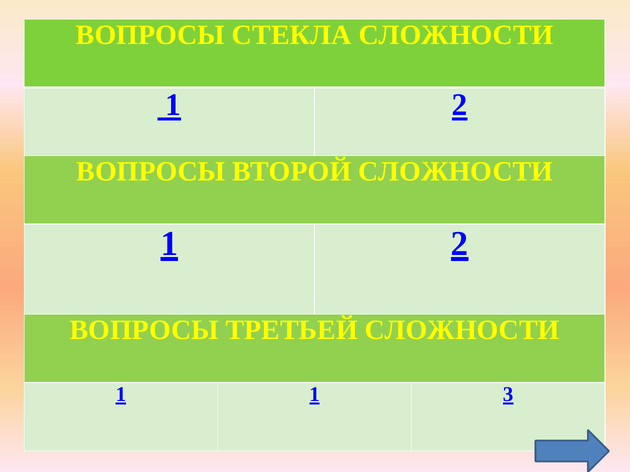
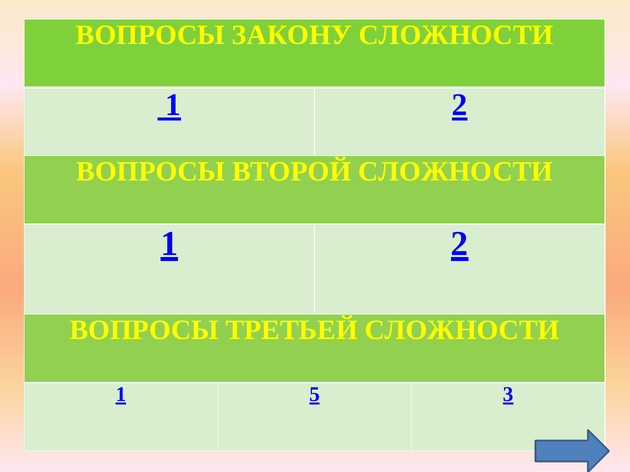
СТЕКЛА: СТЕКЛА -> ЗАКОНУ
1 1: 1 -> 5
